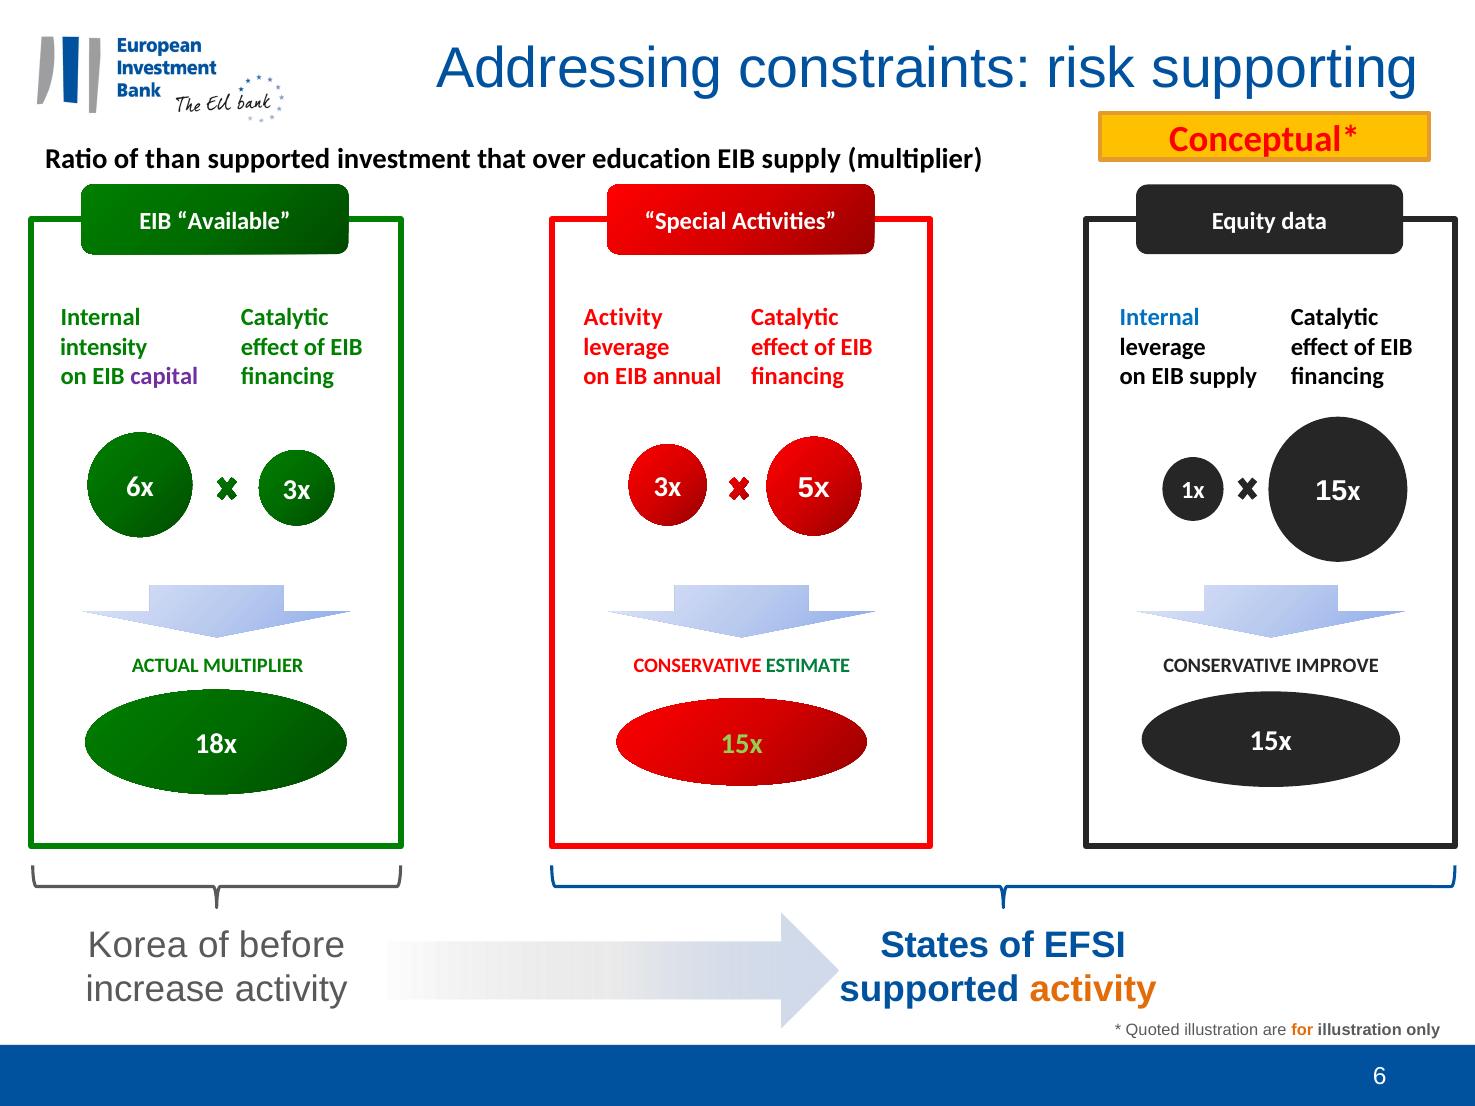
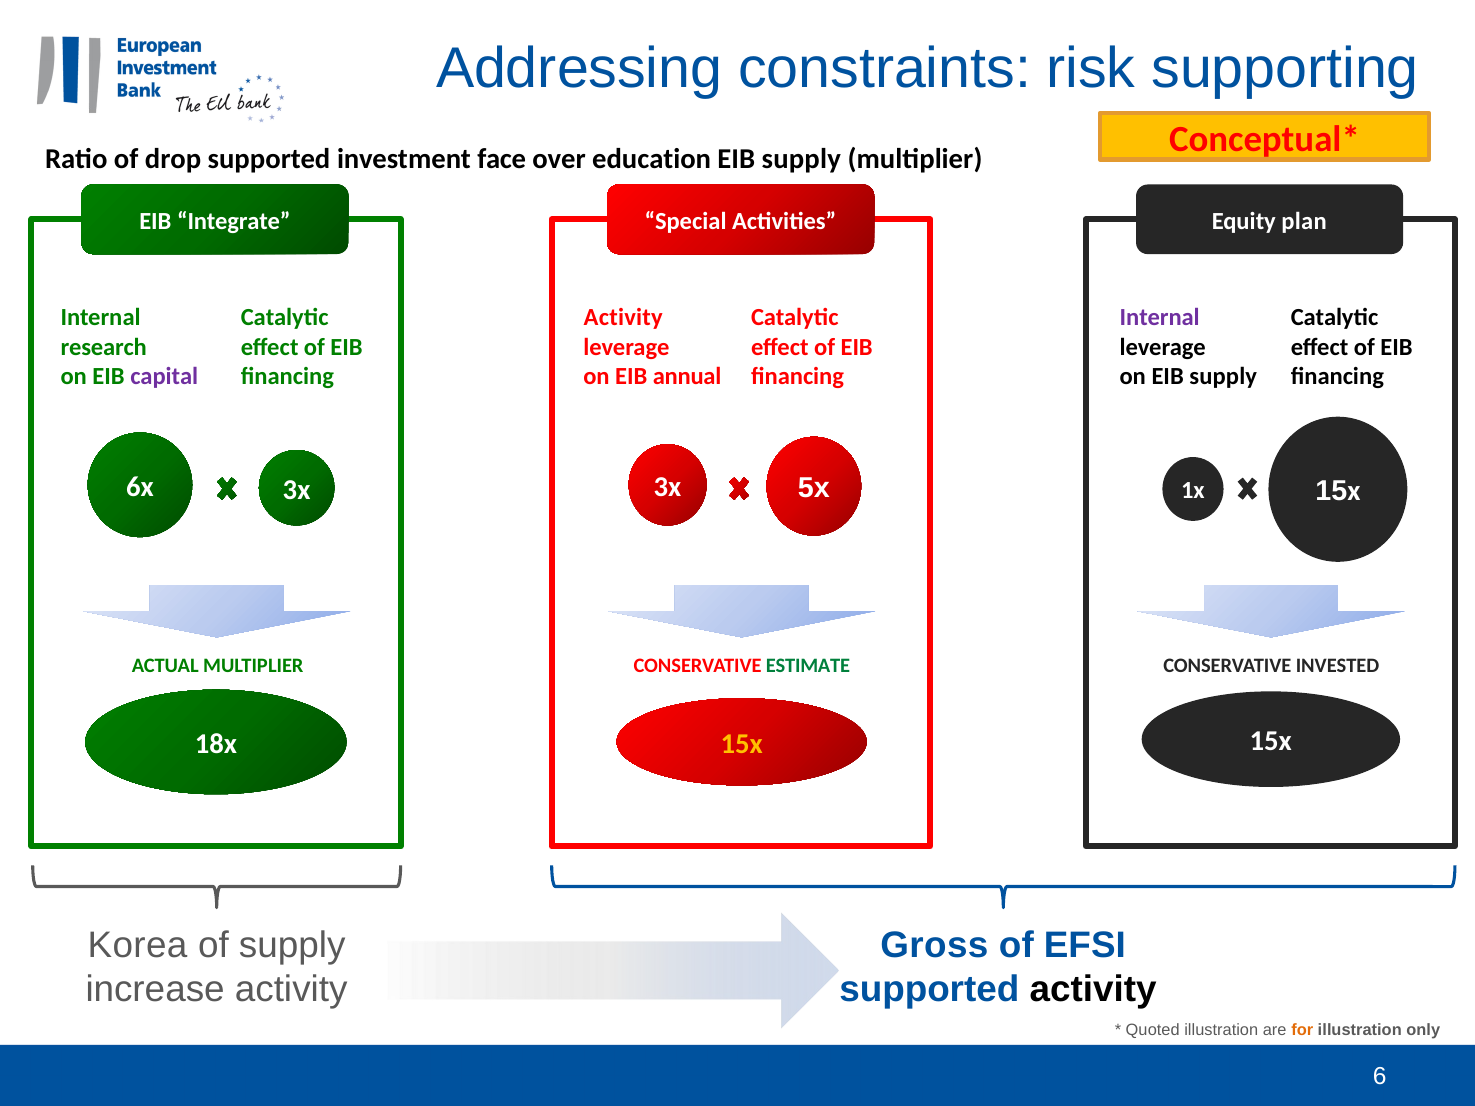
than: than -> drop
that: that -> face
Available: Available -> Integrate
data: data -> plan
Internal at (1160, 318) colour: blue -> purple
intensity: intensity -> research
IMPROVE: IMPROVE -> INVESTED
15x at (742, 744) colour: light green -> yellow
of before: before -> supply
States: States -> Gross
activity at (1093, 989) colour: orange -> black
